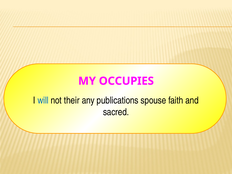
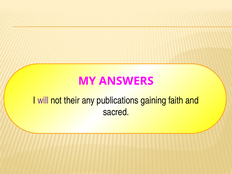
OCCUPIES: OCCUPIES -> ANSWERS
will colour: blue -> purple
spouse: spouse -> gaining
